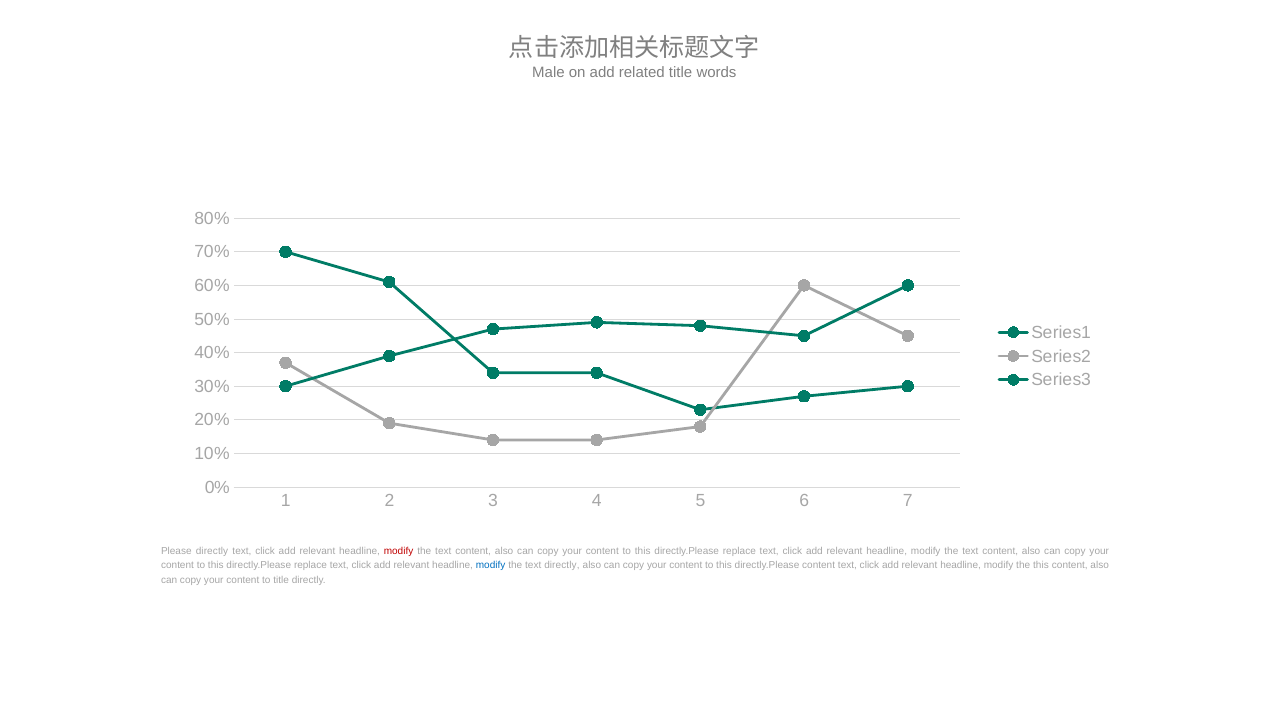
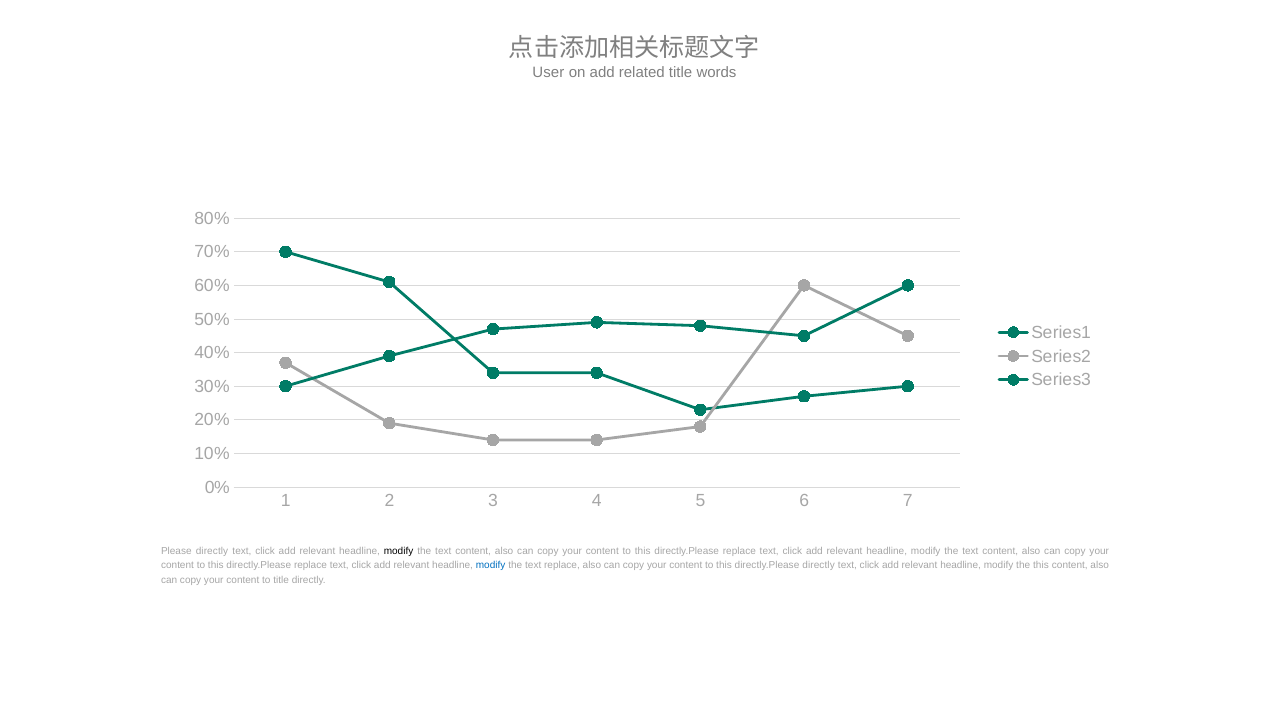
Male: Male -> User
modify at (399, 551) colour: red -> black
text directly: directly -> replace
directly.Please content: content -> directly
